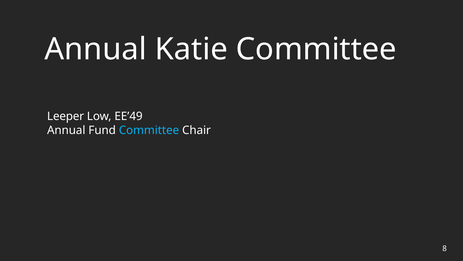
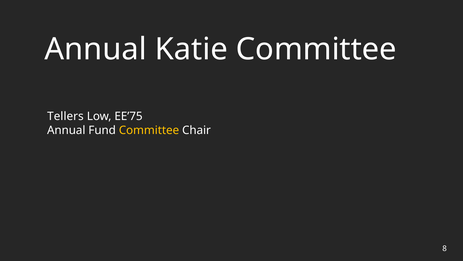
Leeper: Leeper -> Tellers
EE’49: EE’49 -> EE’75
Committee at (149, 130) colour: light blue -> yellow
